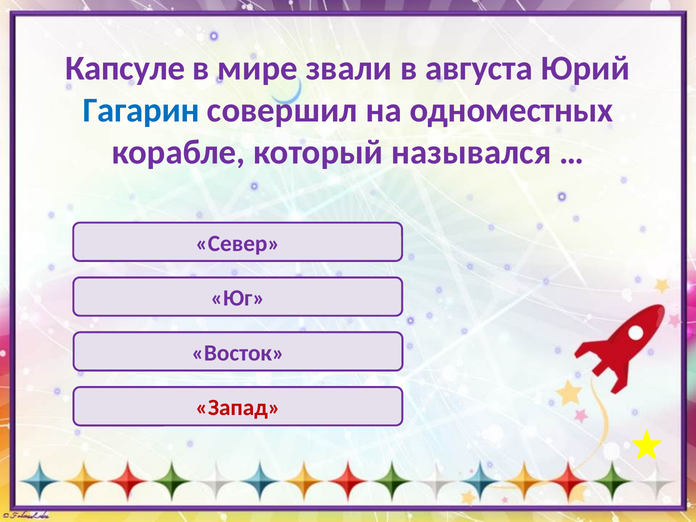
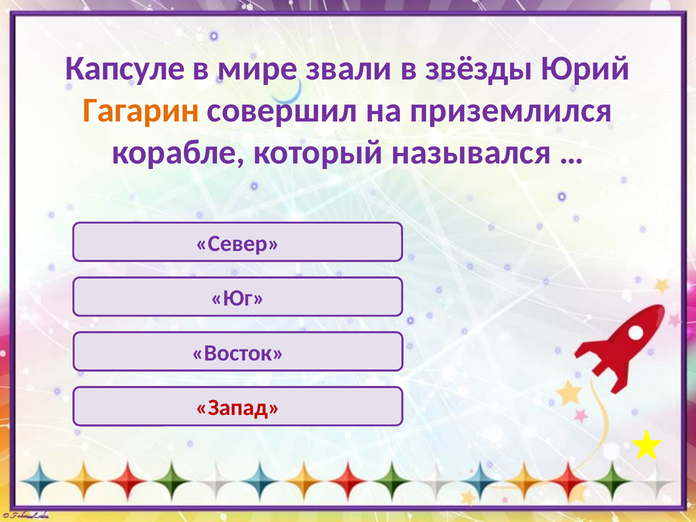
августа: августа -> звёзды
Гагарин colour: blue -> orange
одноместных: одноместных -> приземлился
